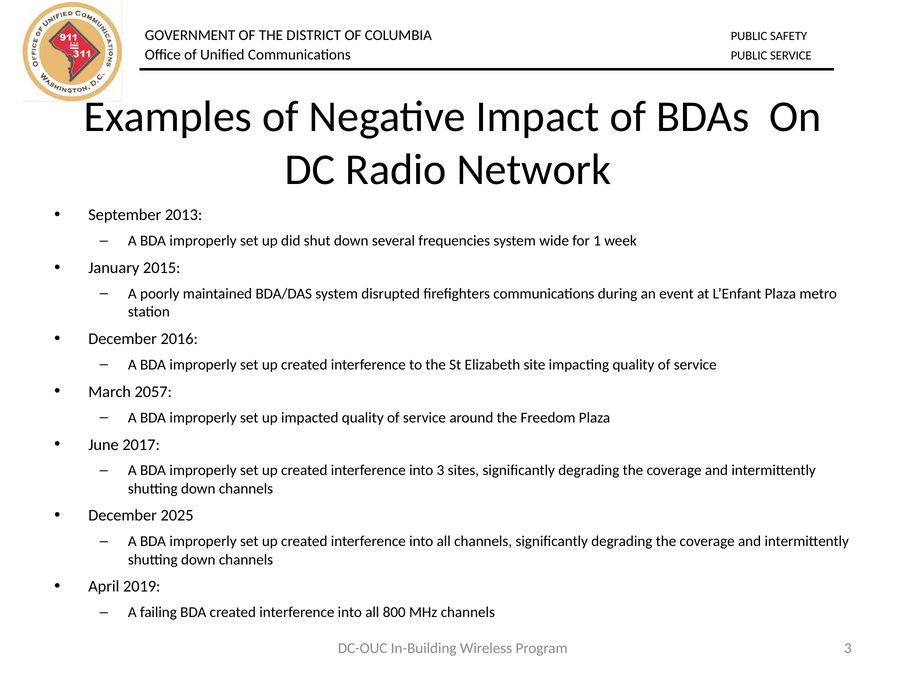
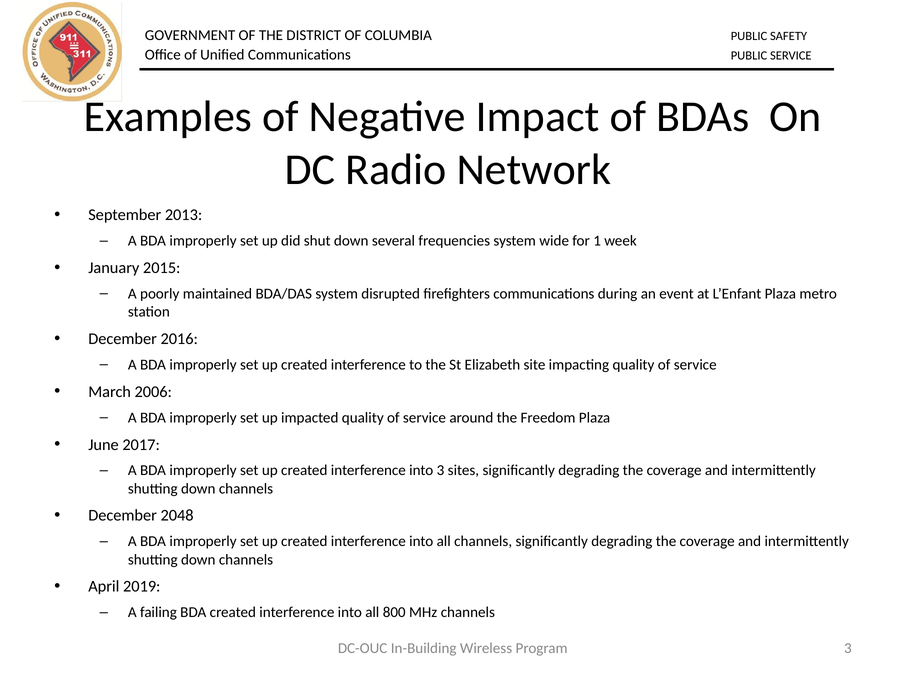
2057: 2057 -> 2006
2025: 2025 -> 2048
